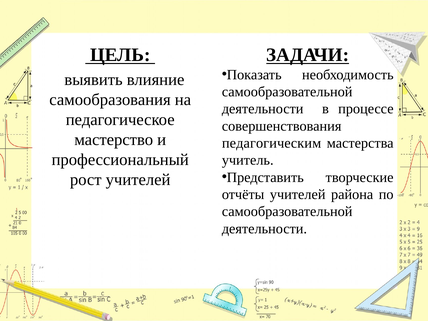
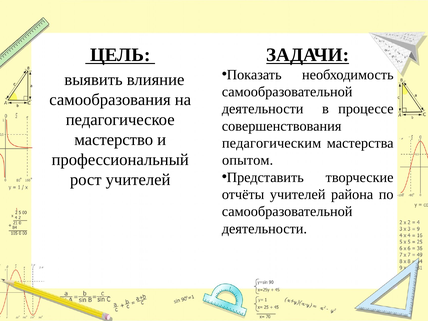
учитель: учитель -> опытом
